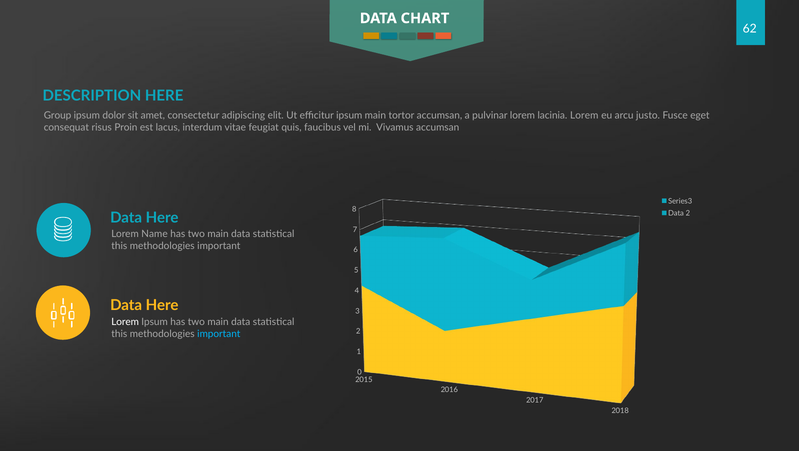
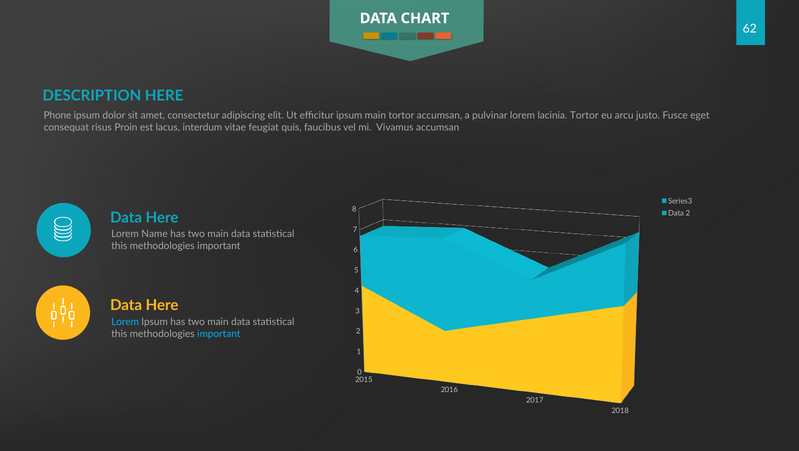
Group: Group -> Phone
lacinia Lorem: Lorem -> Tortor
Lorem at (125, 321) colour: white -> light blue
